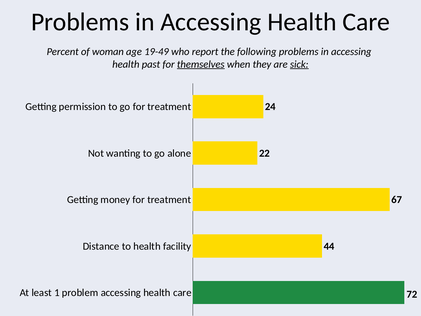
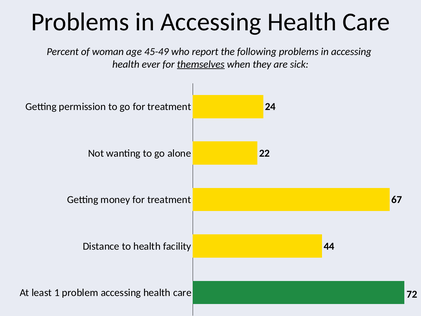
19-49: 19-49 -> 45-49
past: past -> ever
sick underline: present -> none
